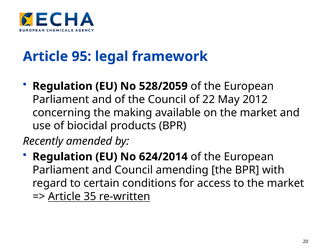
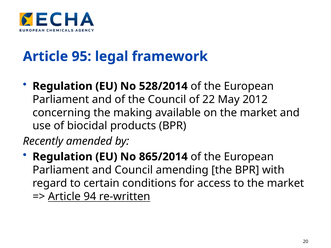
528/2059: 528/2059 -> 528/2014
624/2014: 624/2014 -> 865/2014
35: 35 -> 94
